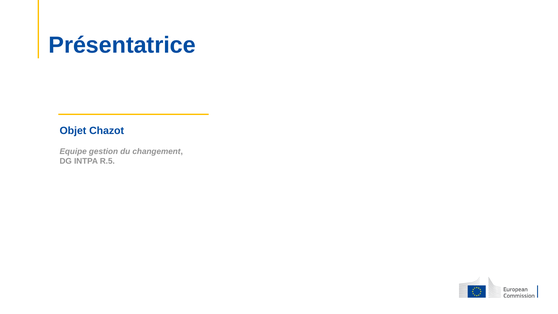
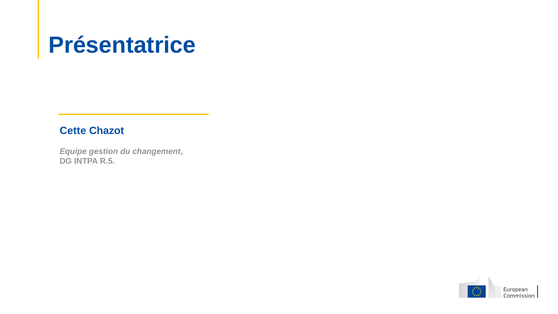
Objet: Objet -> Cette
